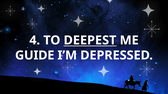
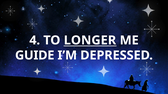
DEEPEST: DEEPEST -> LONGER
